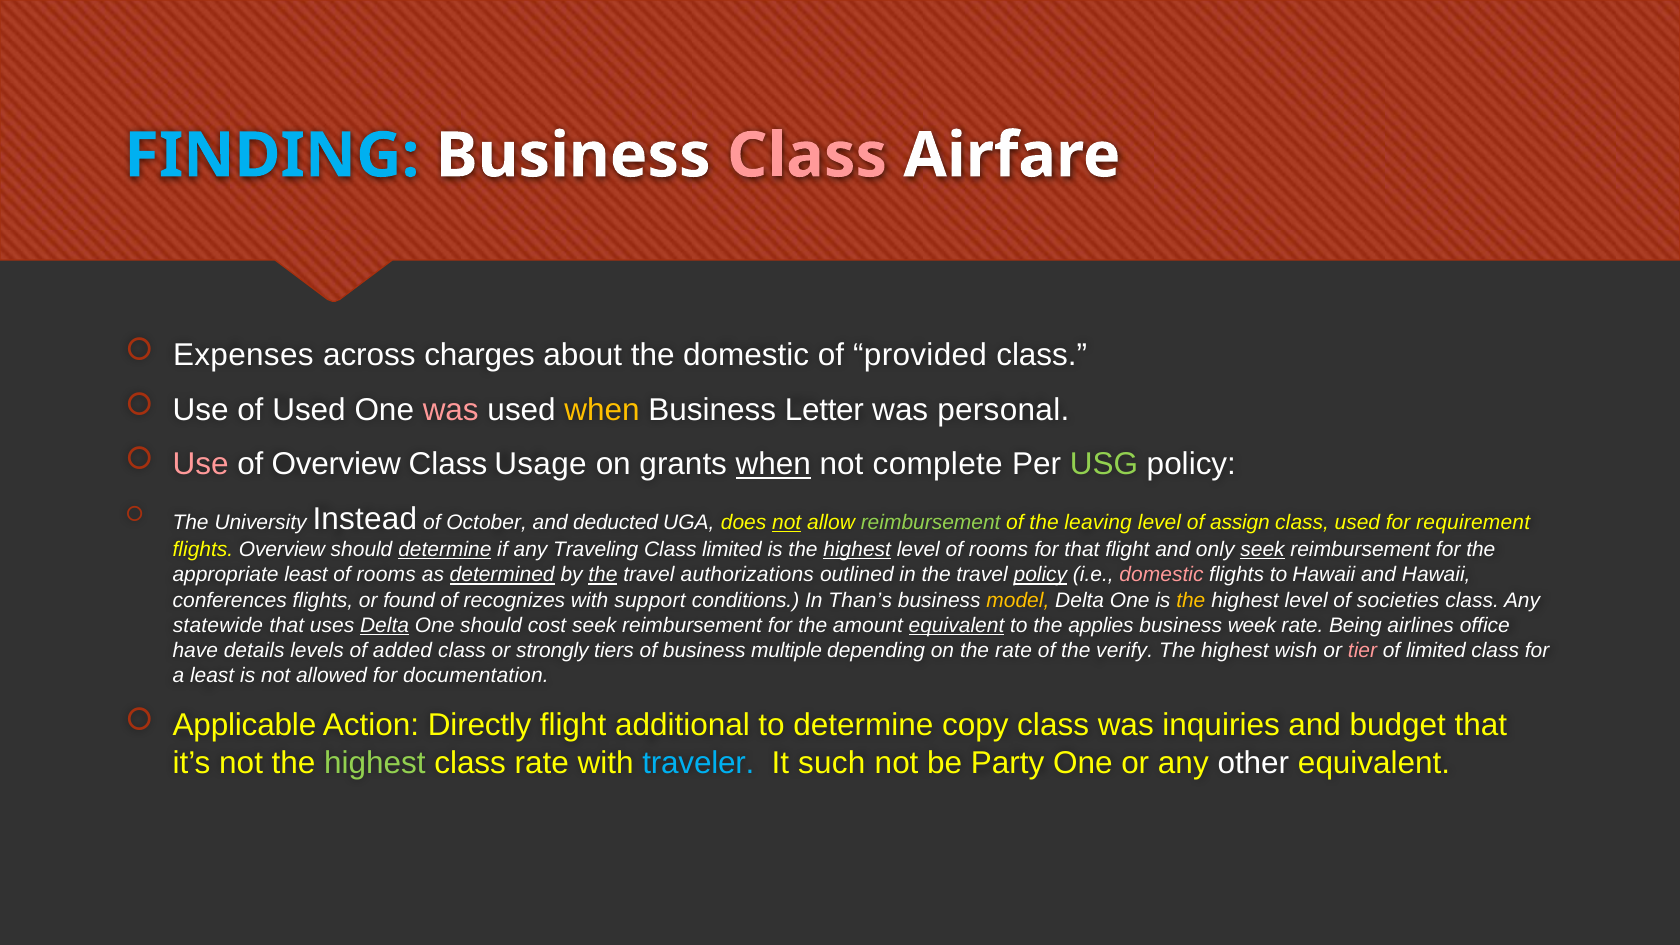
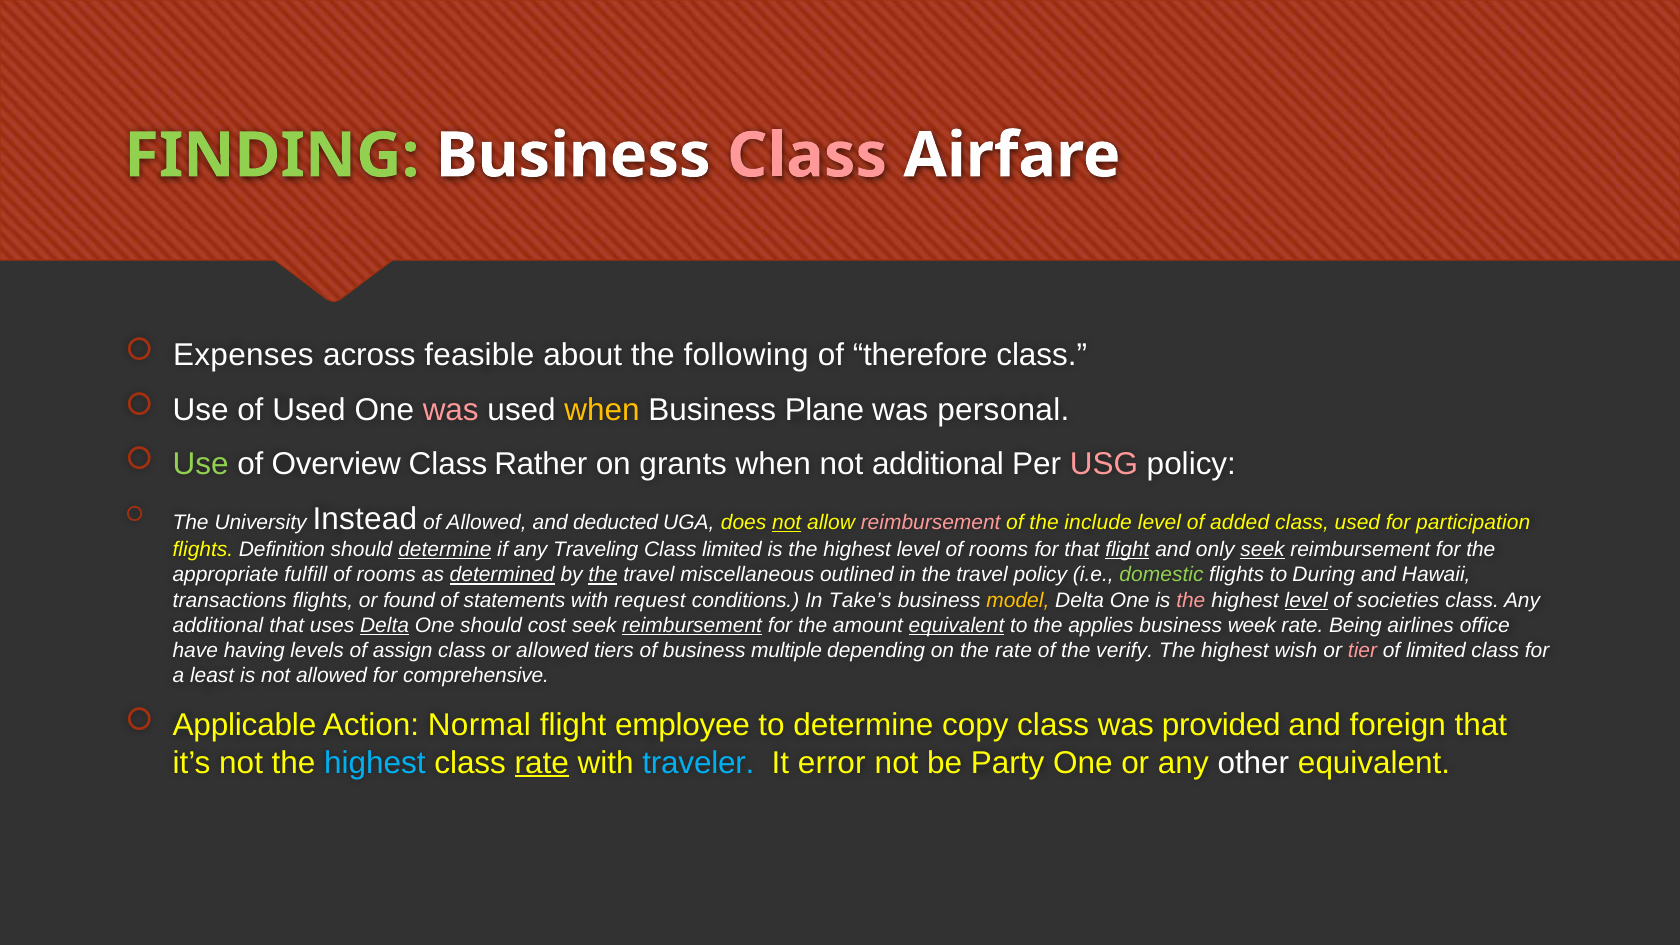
FINDING colour: light blue -> light green
charges: charges -> feasible
the domestic: domestic -> following
provided: provided -> therefore
Letter: Letter -> Plane
Use at (201, 464) colour: pink -> light green
Usage: Usage -> Rather
when at (773, 464) underline: present -> none
not complete: complete -> additional
USG colour: light green -> pink
of October: October -> Allowed
reimbursement at (931, 523) colour: light green -> pink
leaving: leaving -> include
assign: assign -> added
requirement: requirement -> participation
flights Overview: Overview -> Definition
highest at (857, 550) underline: present -> none
flight at (1127, 550) underline: none -> present
appropriate least: least -> fulfill
authorizations: authorizations -> miscellaneous
policy at (1040, 575) underline: present -> none
domestic at (1162, 575) colour: pink -> light green
to Hawaii: Hawaii -> During
conferences: conferences -> transactions
recognizes: recognizes -> statements
support: support -> request
Than’s: Than’s -> Take’s
the at (1191, 600) colour: yellow -> pink
level at (1306, 600) underline: none -> present
statewide at (218, 625): statewide -> additional
reimbursement at (692, 625) underline: none -> present
details: details -> having
added: added -> assign
or strongly: strongly -> allowed
documentation: documentation -> comprehensive
Directly: Directly -> Normal
additional: additional -> employee
inquiries: inquiries -> provided
budget: budget -> foreign
highest at (375, 763) colour: light green -> light blue
rate at (542, 763) underline: none -> present
such: such -> error
